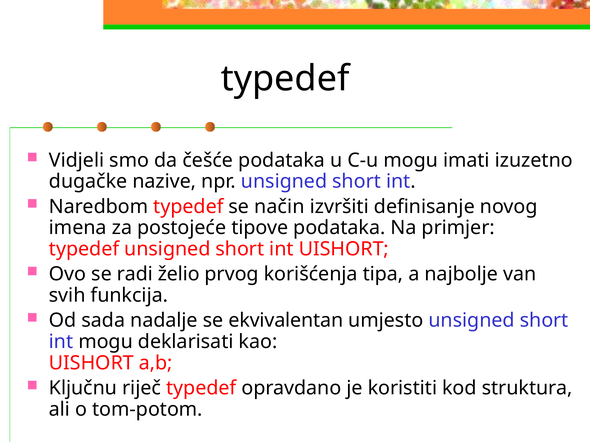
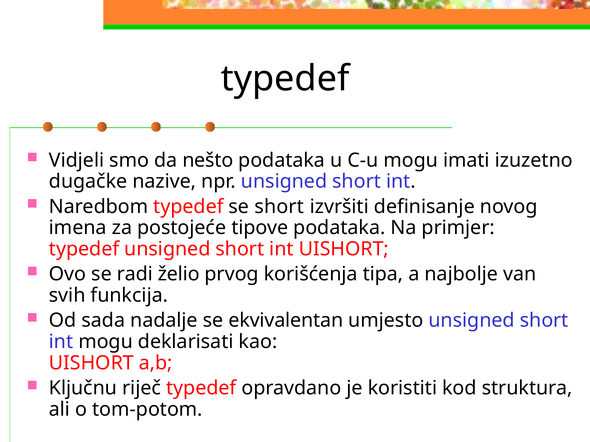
češće: češće -> nešto
se način: način -> short
